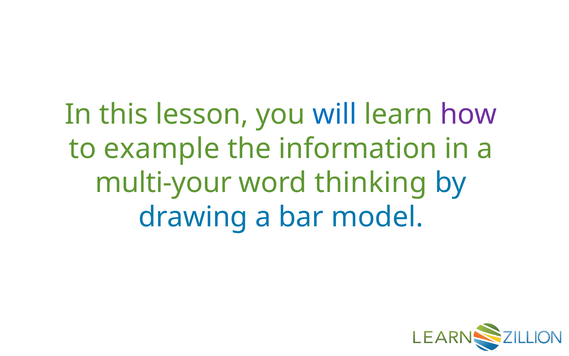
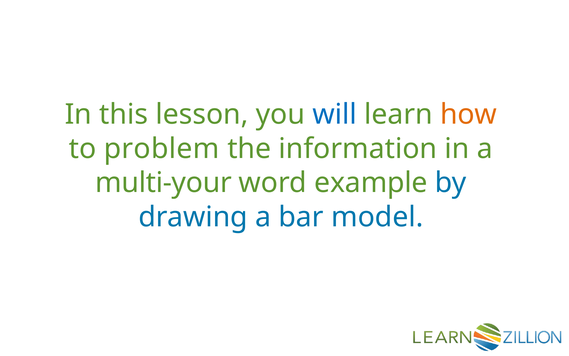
how colour: purple -> orange
example: example -> problem
thinking: thinking -> example
